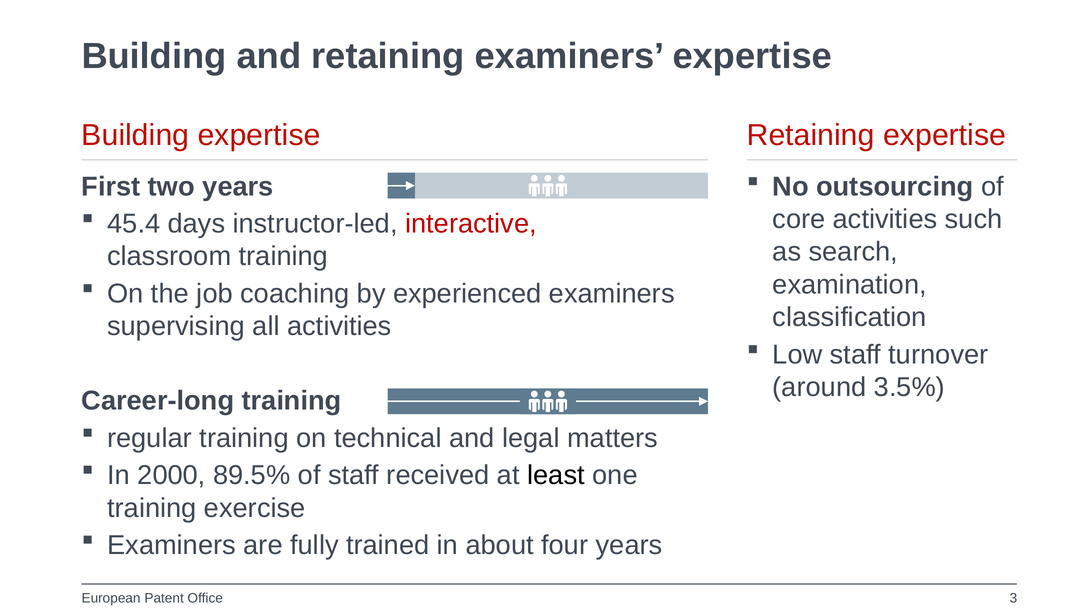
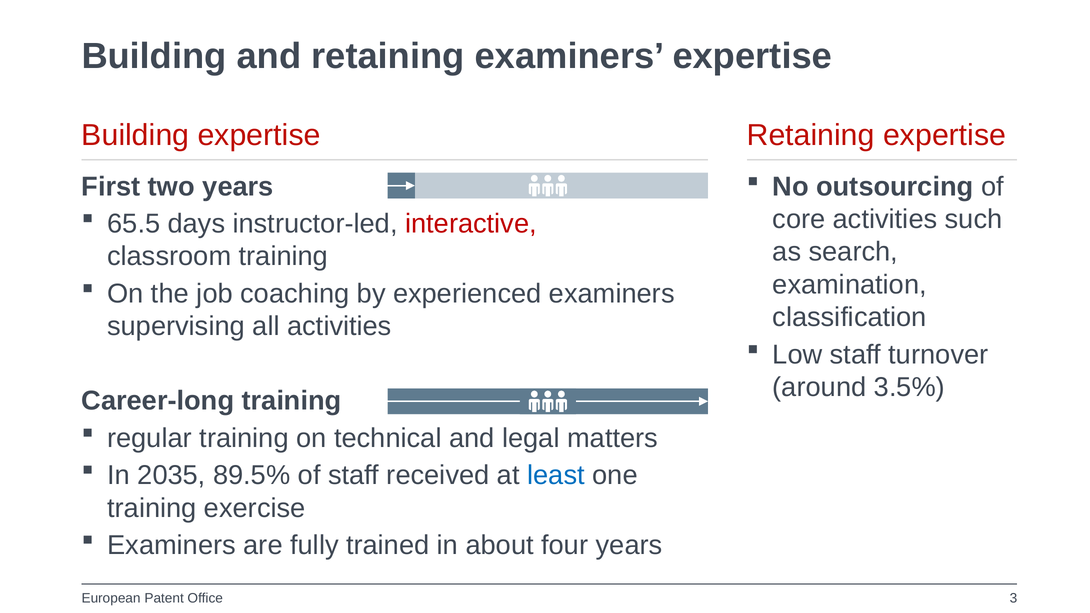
45.4: 45.4 -> 65.5
2000: 2000 -> 2035
least colour: black -> blue
